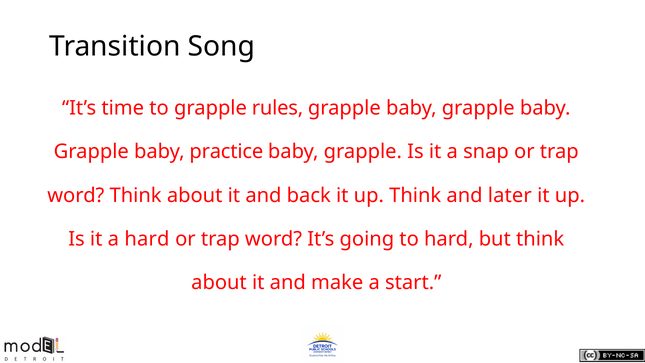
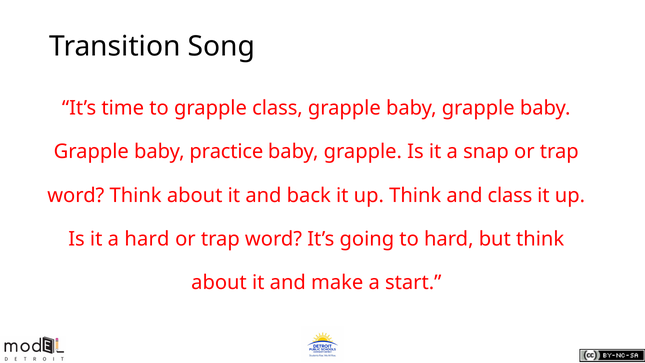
grapple rules: rules -> class
and later: later -> class
